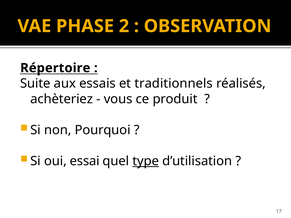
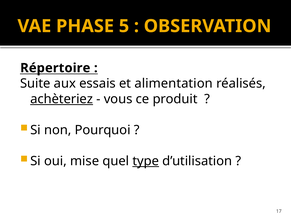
2: 2 -> 5
traditionnels: traditionnels -> alimentation
achèteriez underline: none -> present
essai: essai -> mise
